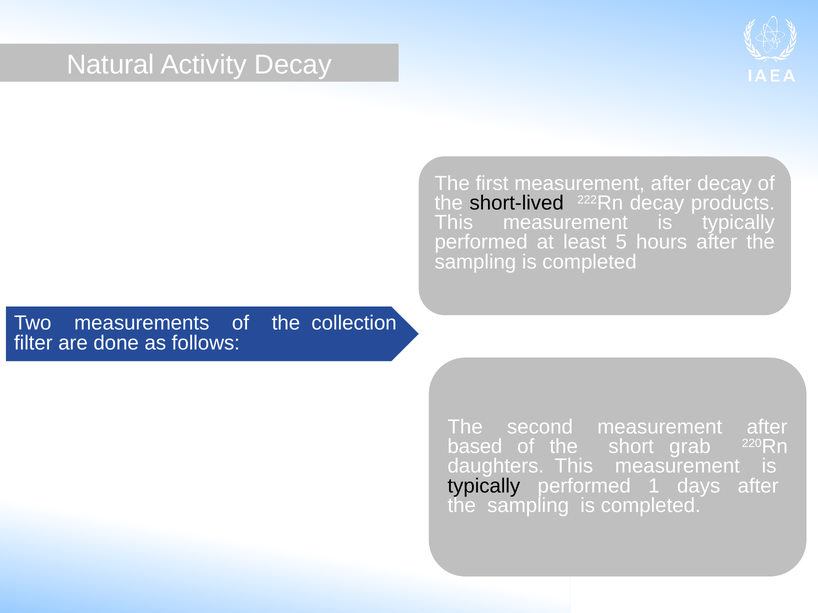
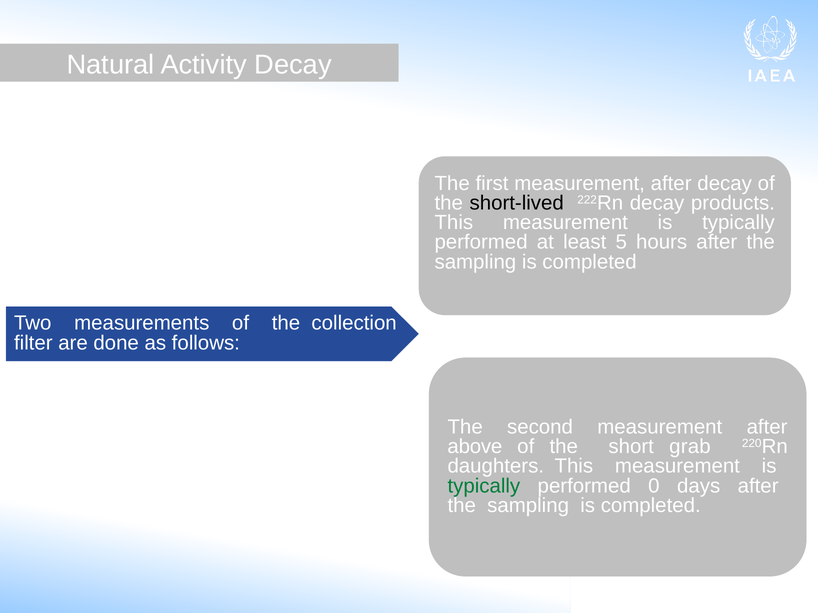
based: based -> above
typically at (484, 486) colour: black -> green
1: 1 -> 0
